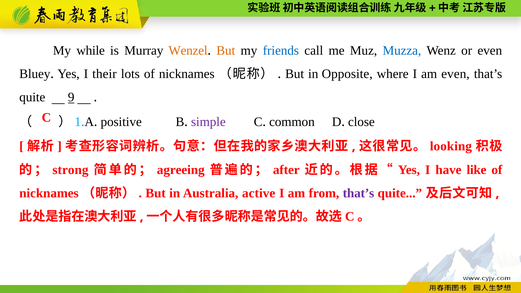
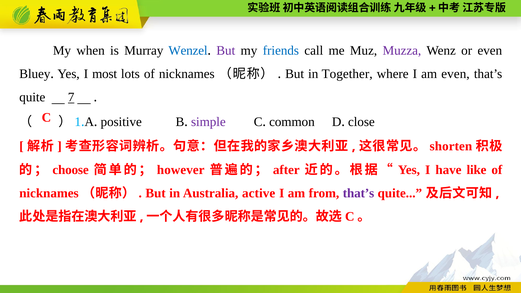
while: while -> when
Wenzel colour: orange -> blue
But at (226, 50) colour: orange -> purple
Muzza colour: blue -> purple
their: their -> most
Opposite: Opposite -> Together
9: 9 -> 7
looking: looking -> shorten
strong: strong -> choose
agreeing: agreeing -> however
